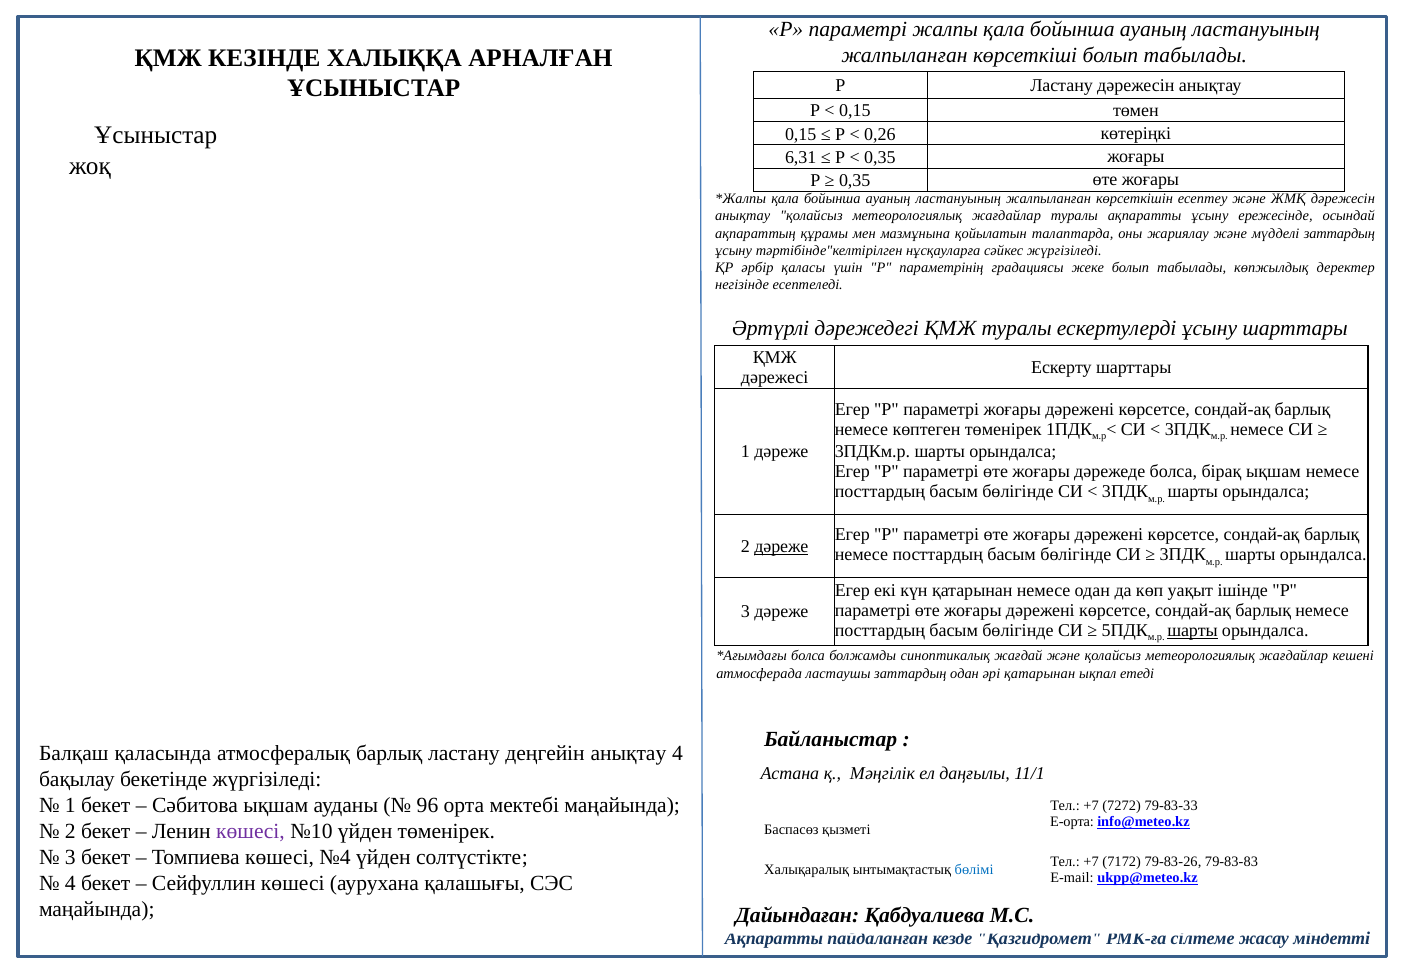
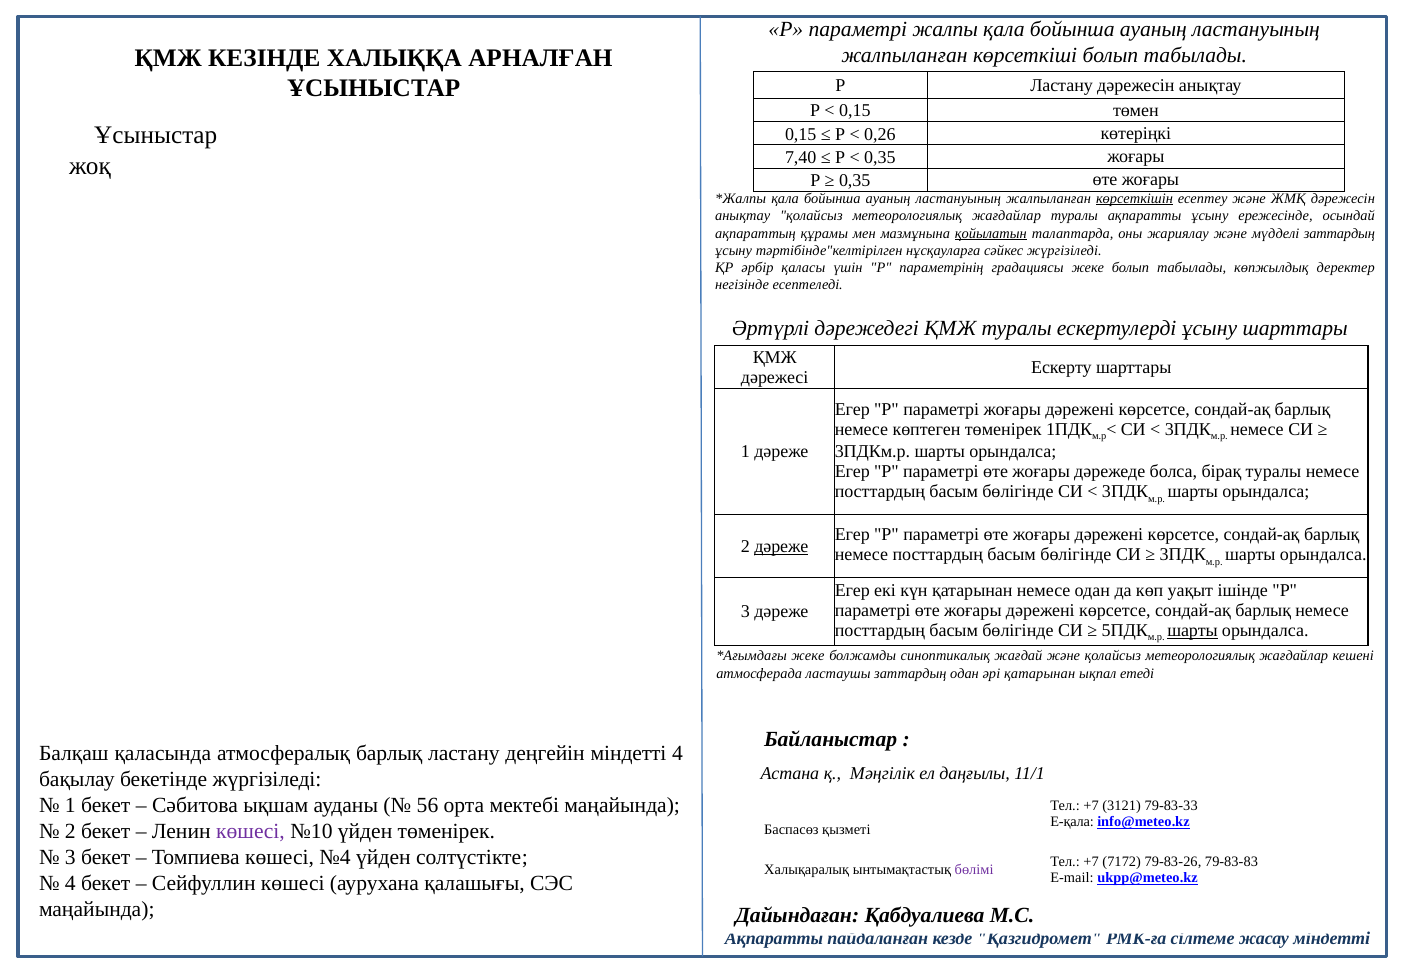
6,31: 6,31 -> 7,40
көрсеткішін underline: none -> present
қойылатын underline: none -> present
бірақ ықшам: ықшам -> туралы
болса at (808, 656): болса -> жеке
деңгейін анықтау: анықтау -> міндетті
96: 96 -> 56
7272: 7272 -> 3121
E-орта: E-орта -> E-қала
бөлімі colour: blue -> purple
